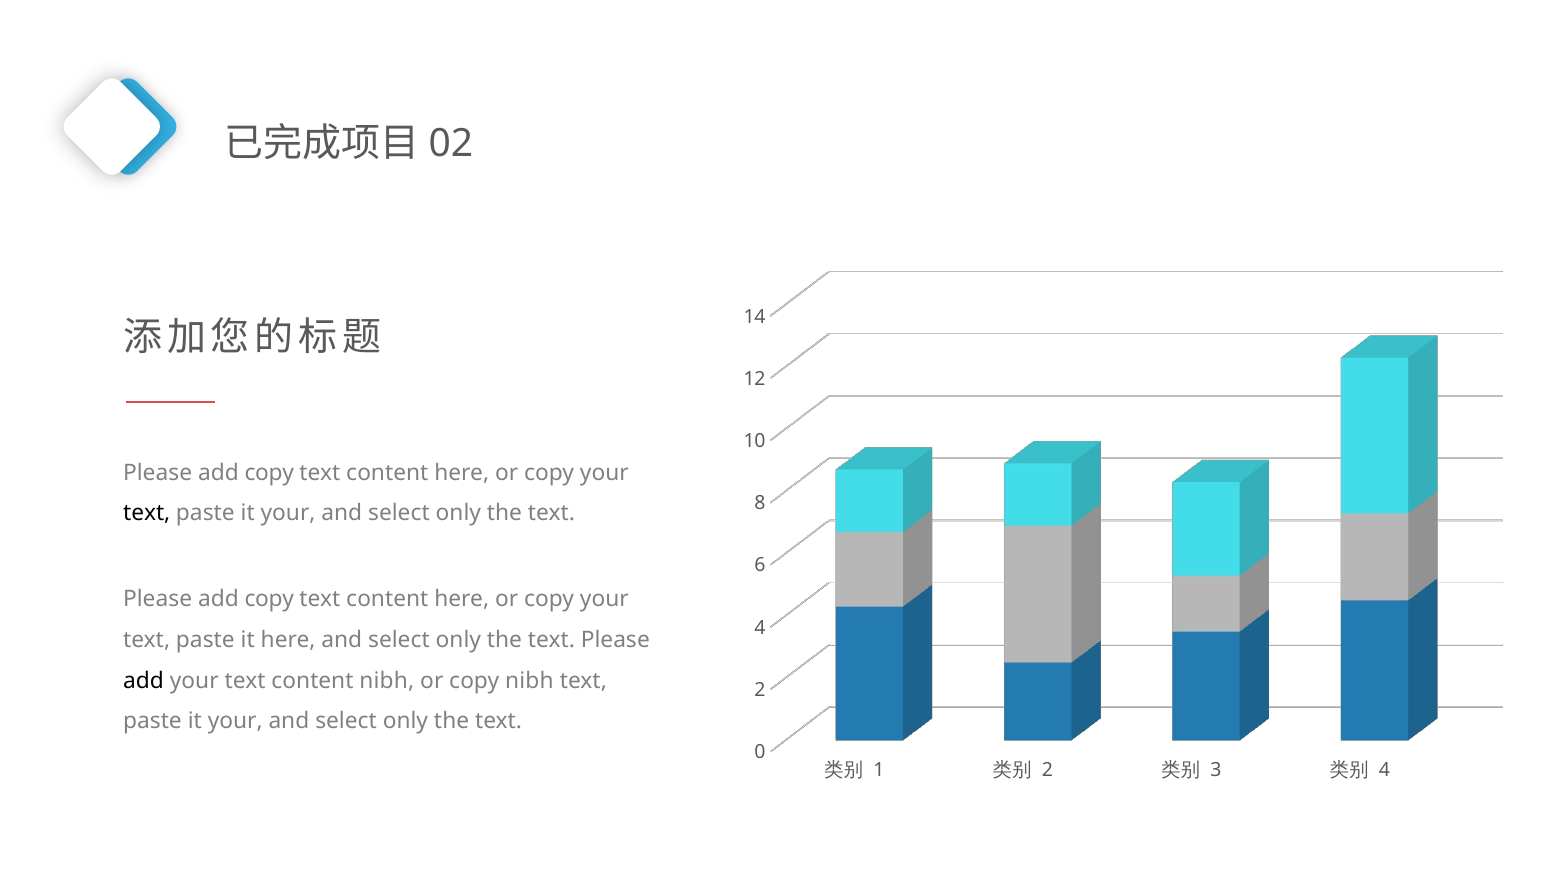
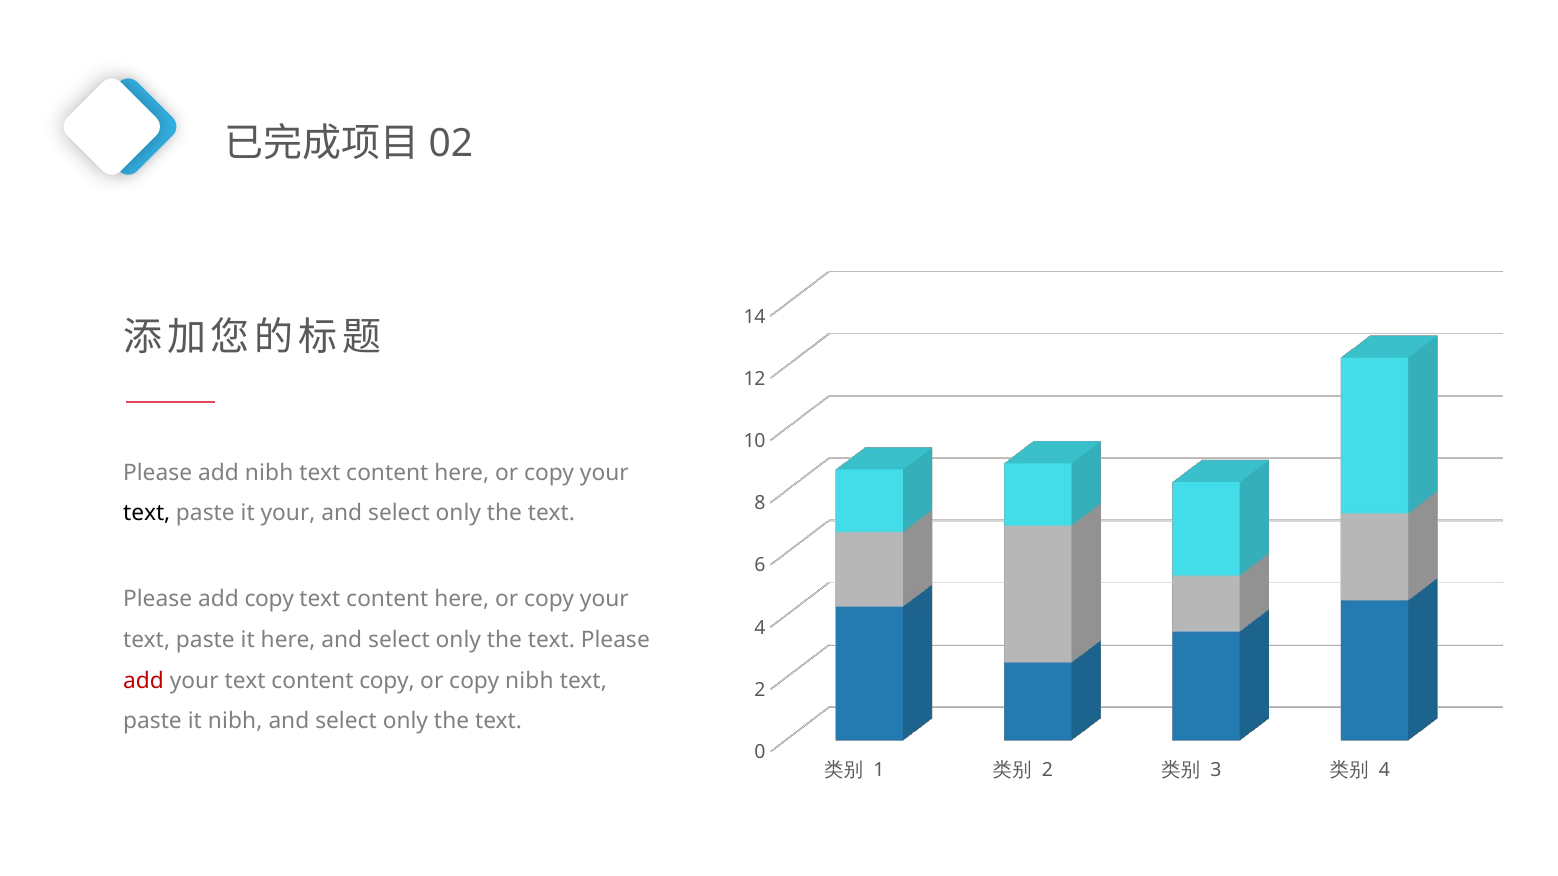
copy at (269, 473): copy -> nibh
add at (144, 681) colour: black -> red
content nibh: nibh -> copy
your at (235, 722): your -> nibh
